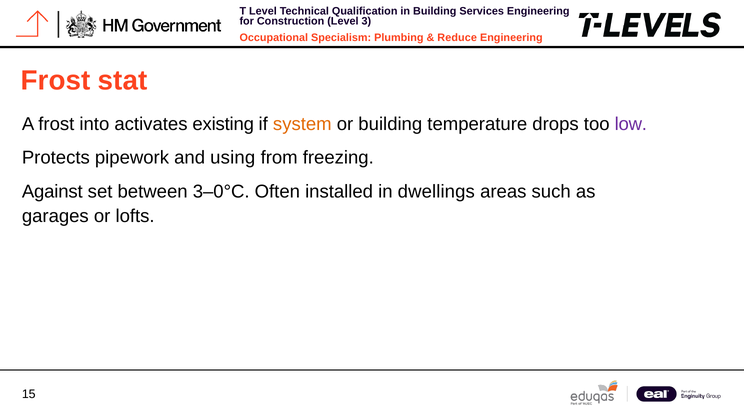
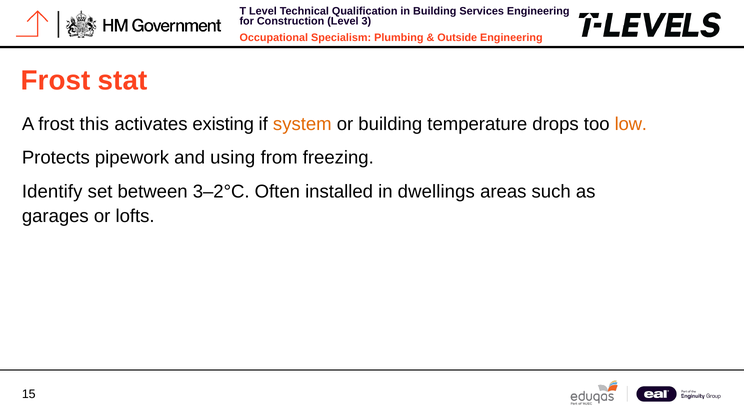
Reduce: Reduce -> Outside
into: into -> this
low colour: purple -> orange
Against: Against -> Identify
3–0°C: 3–0°C -> 3–2°C
